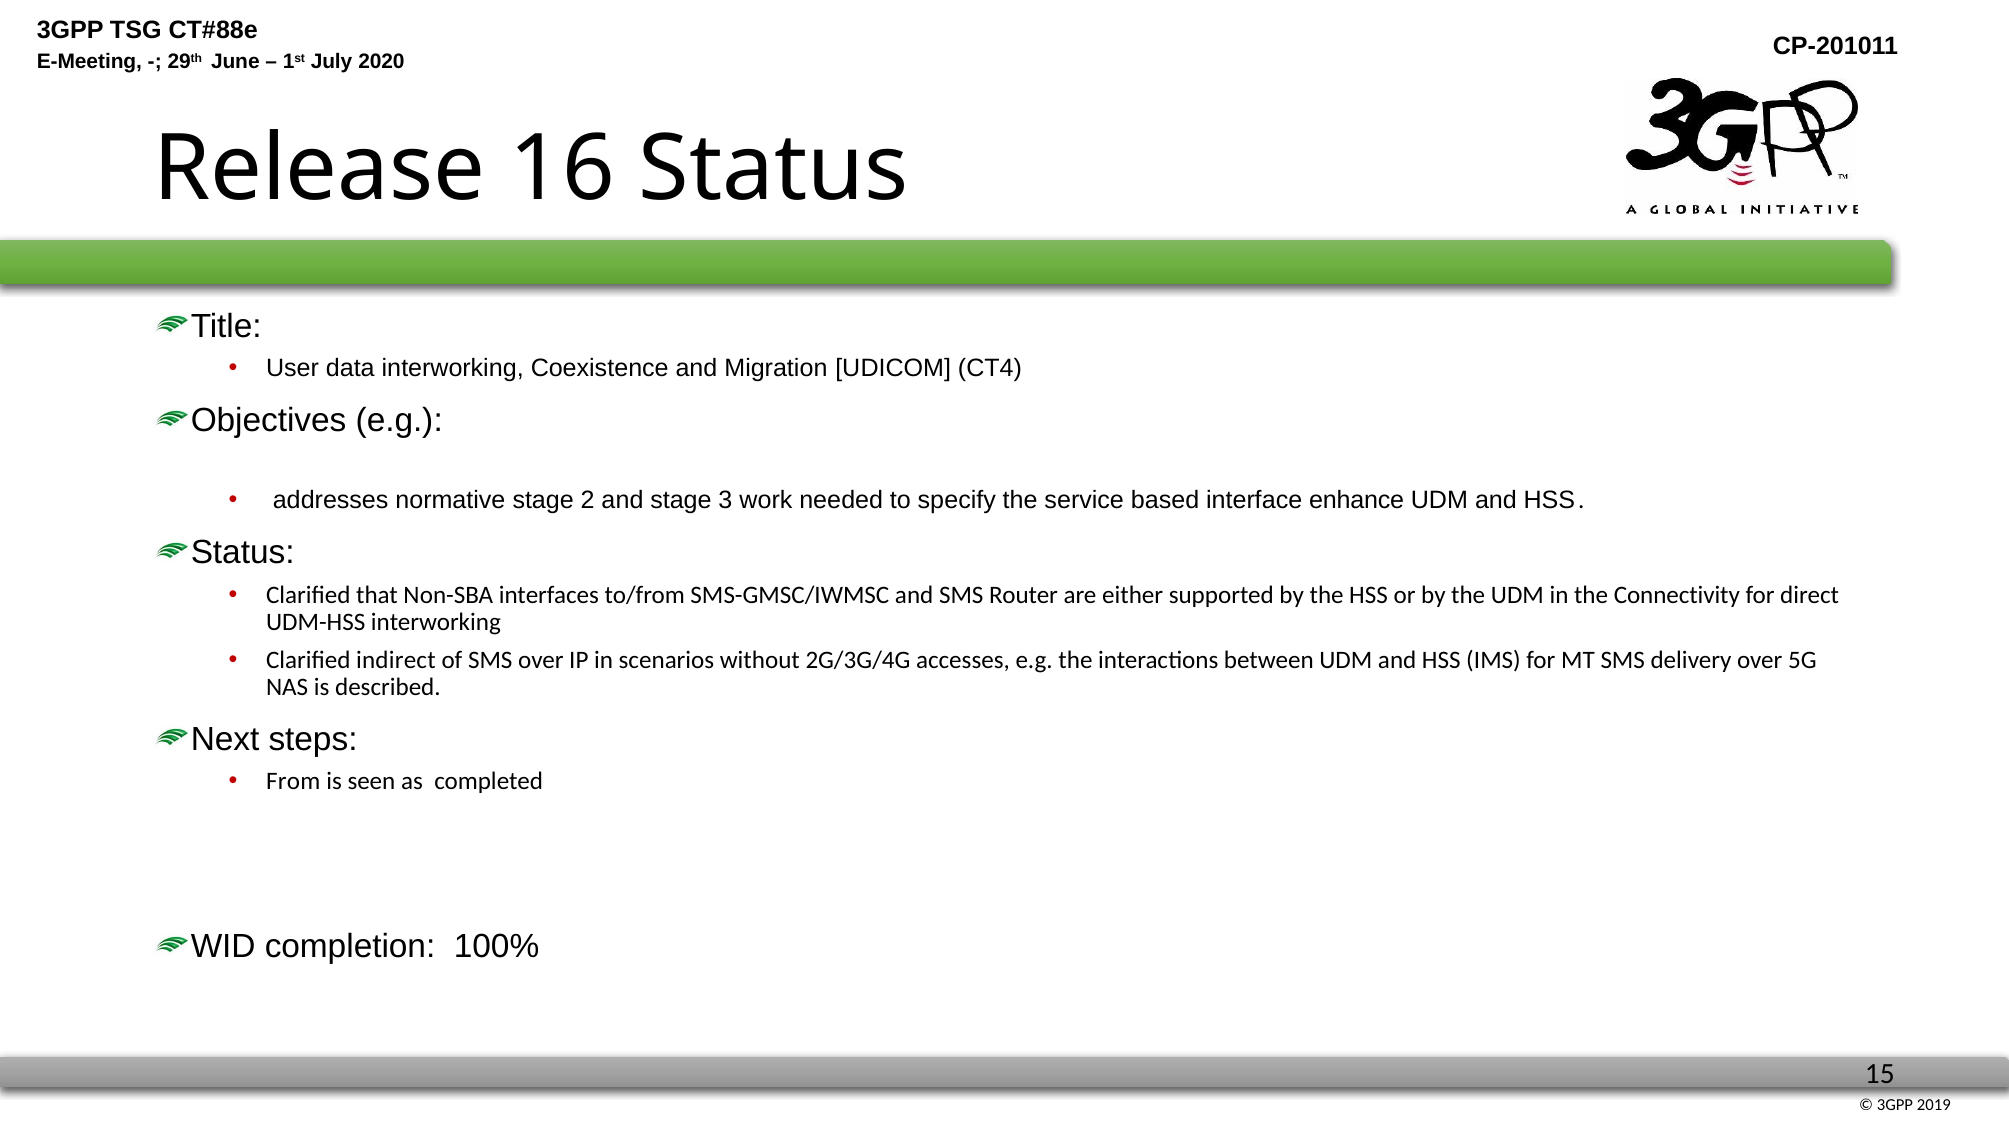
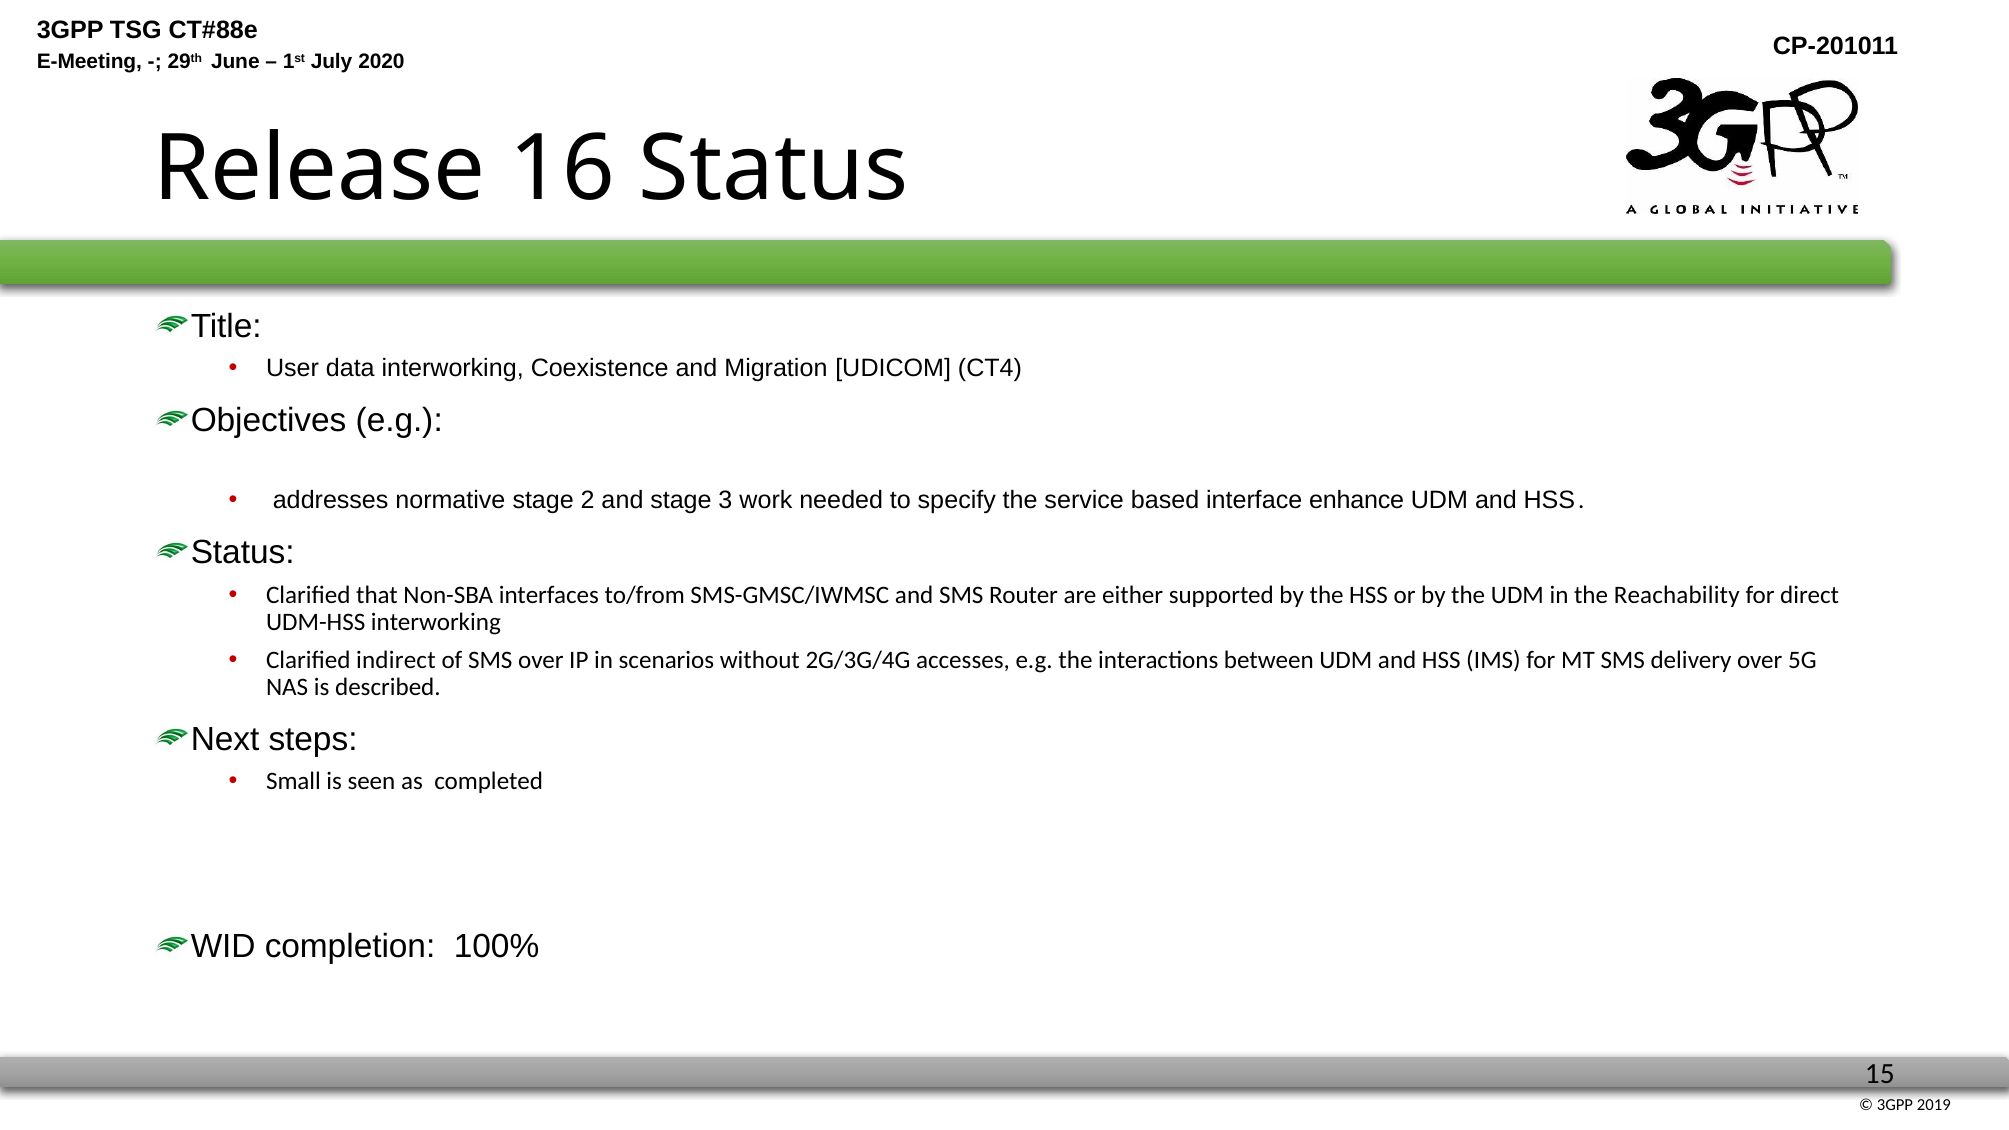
Connectivity: Connectivity -> Reachability
From: From -> Small
